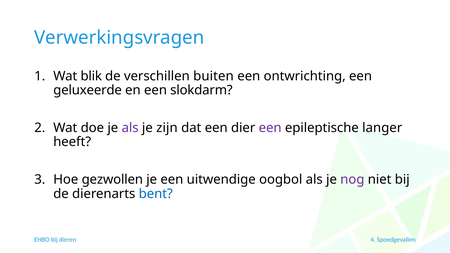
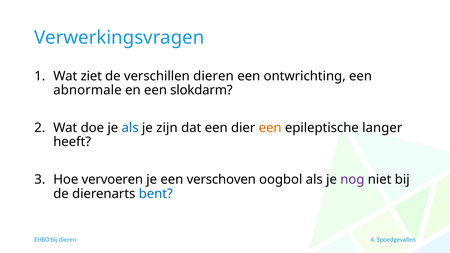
blik: blik -> ziet
verschillen buiten: buiten -> dieren
geluxeerde: geluxeerde -> abnormale
als at (130, 128) colour: purple -> blue
een at (270, 128) colour: purple -> orange
gezwollen: gezwollen -> vervoeren
uitwendige: uitwendige -> verschoven
